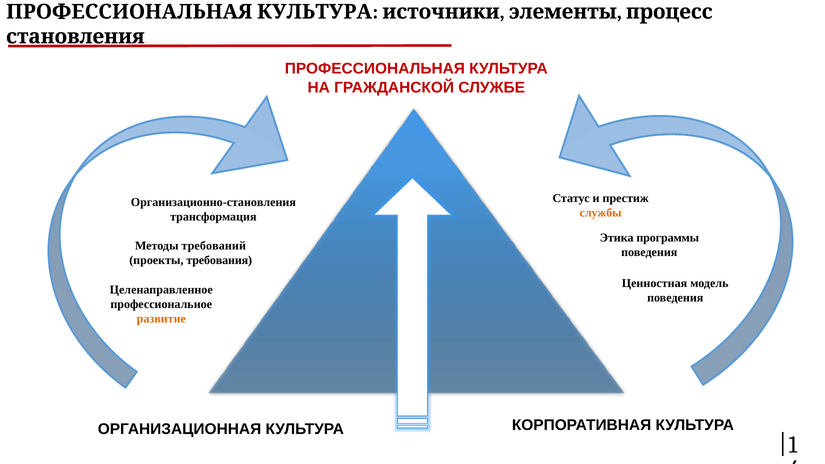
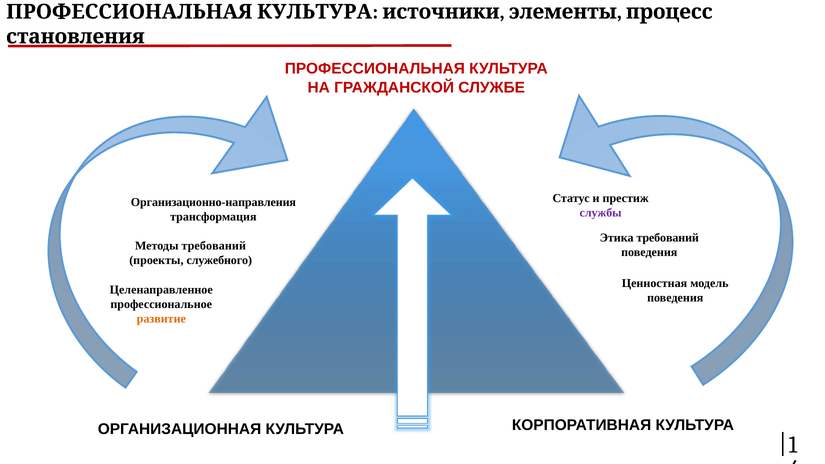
Организационно-становления: Организационно-становления -> Организационно-направления
службы colour: orange -> purple
Этика программы: программы -> требований
требования: требования -> служебного
